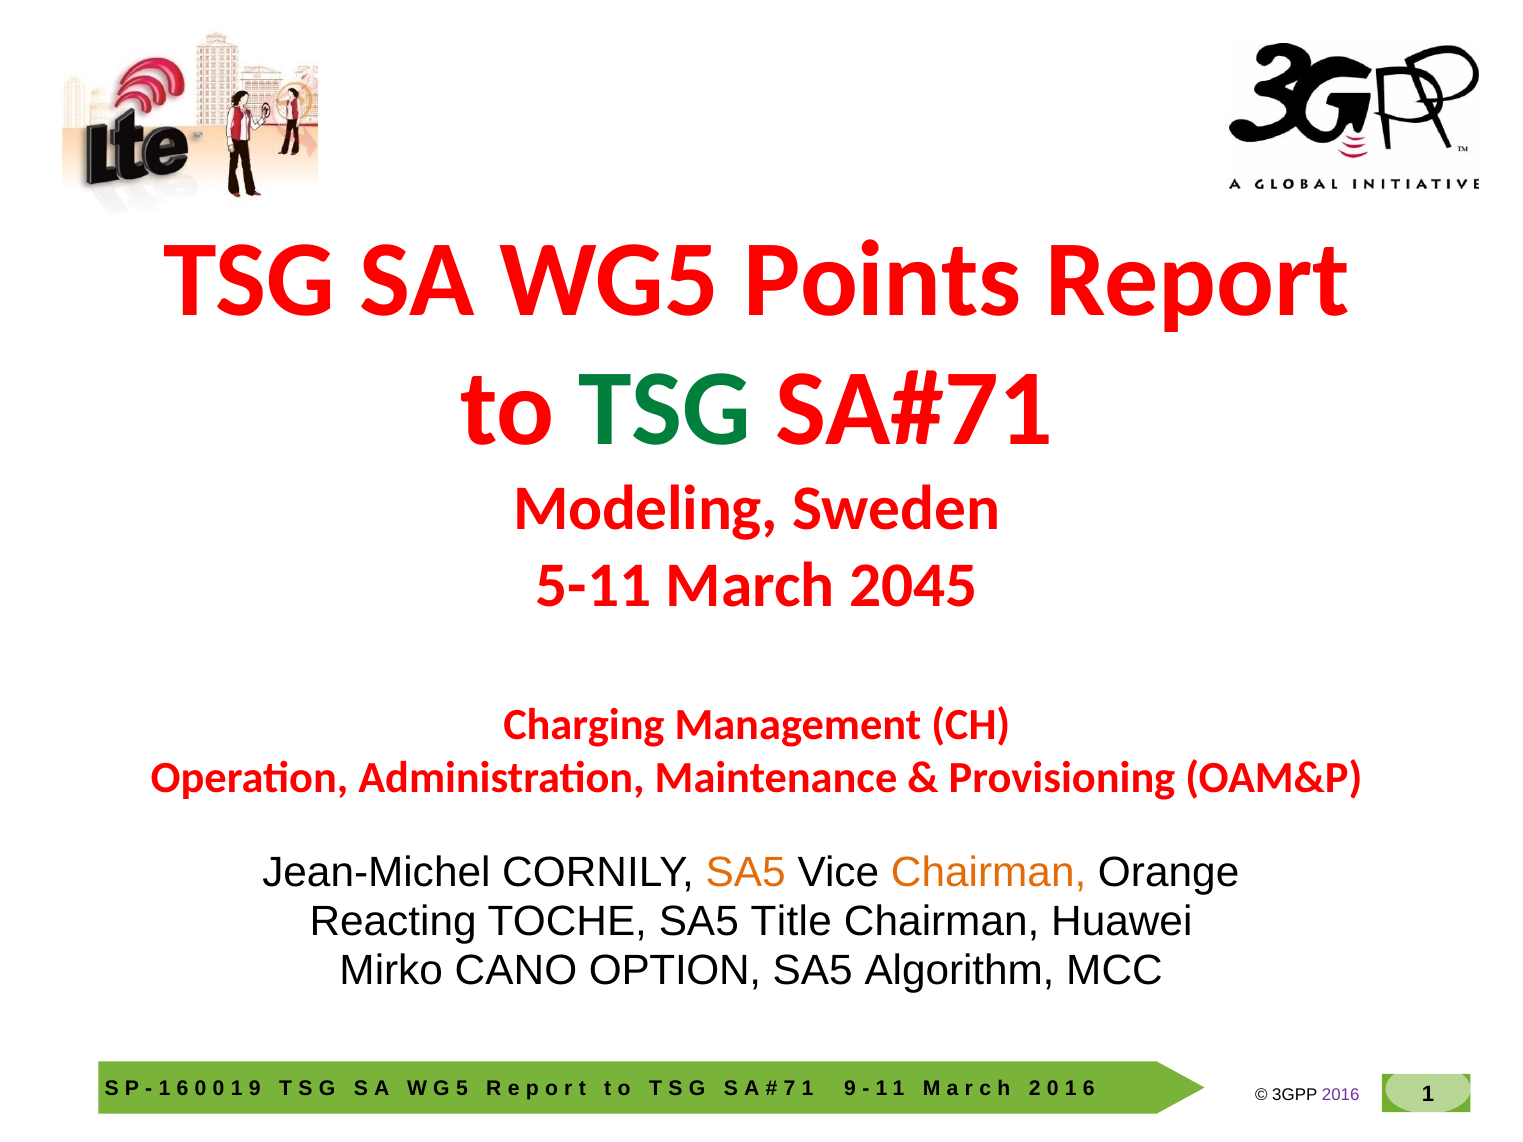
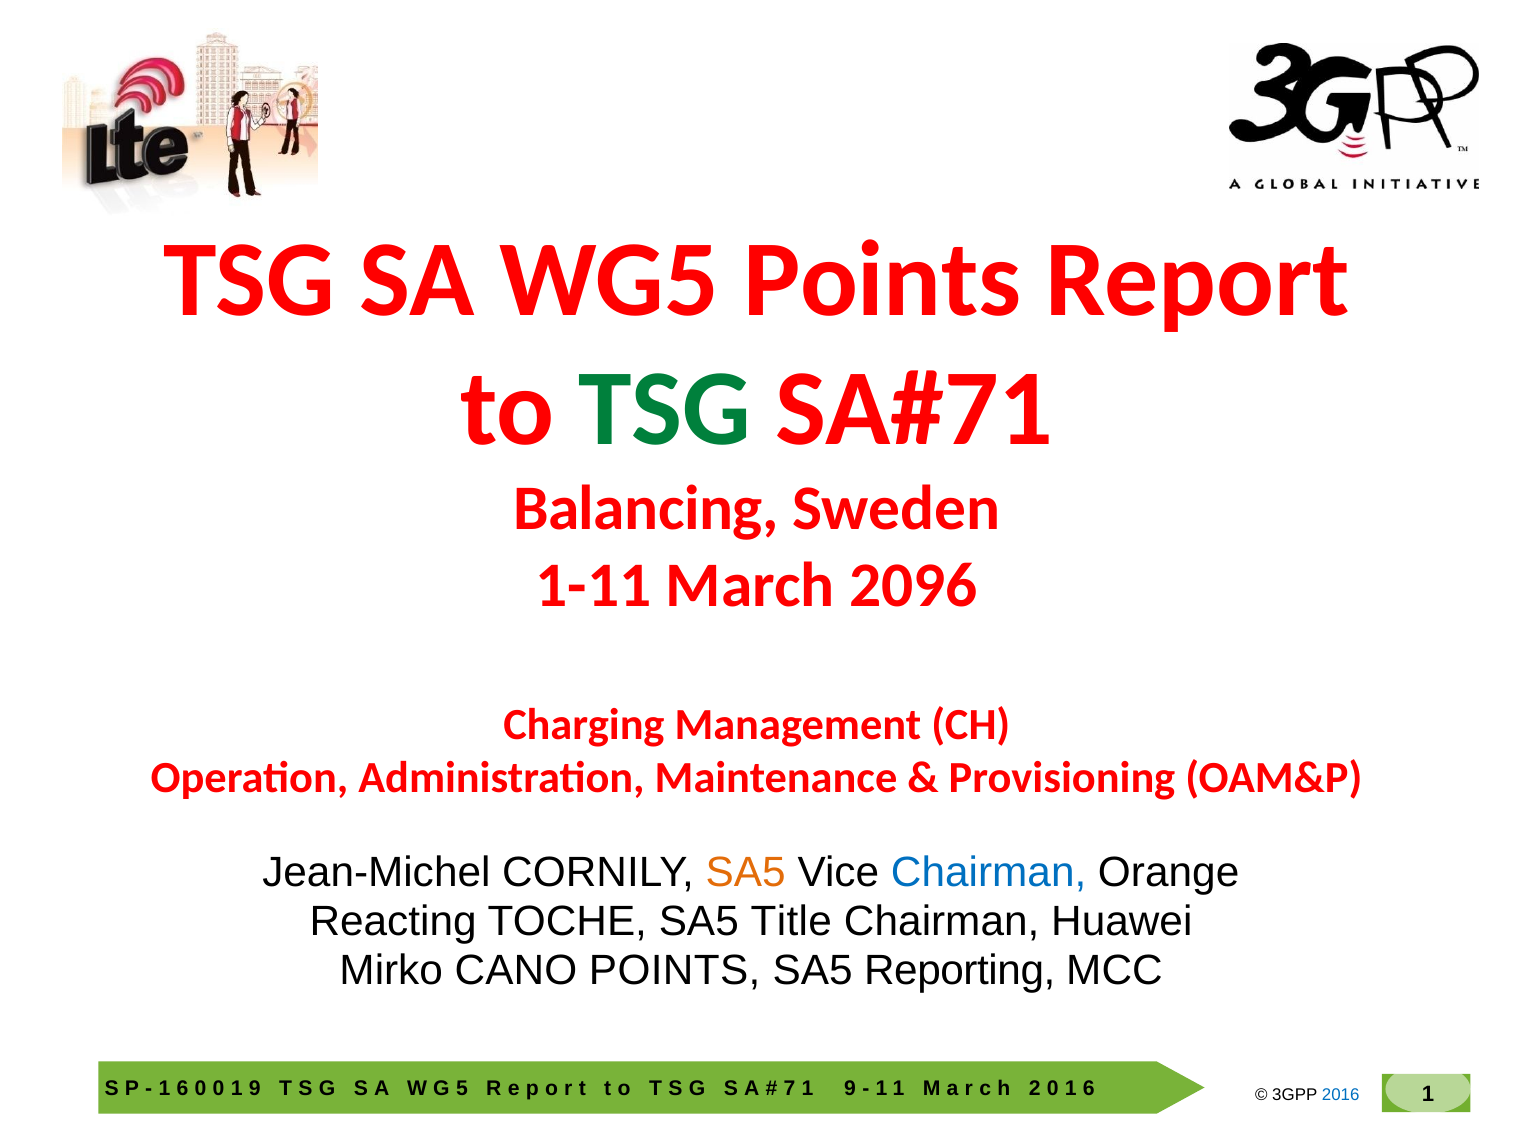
Modeling: Modeling -> Balancing
5-11: 5-11 -> 1-11
2045: 2045 -> 2096
Chairman at (989, 872) colour: orange -> blue
CANO OPTION: OPTION -> POINTS
Algorithm: Algorithm -> Reporting
2016 colour: purple -> blue
